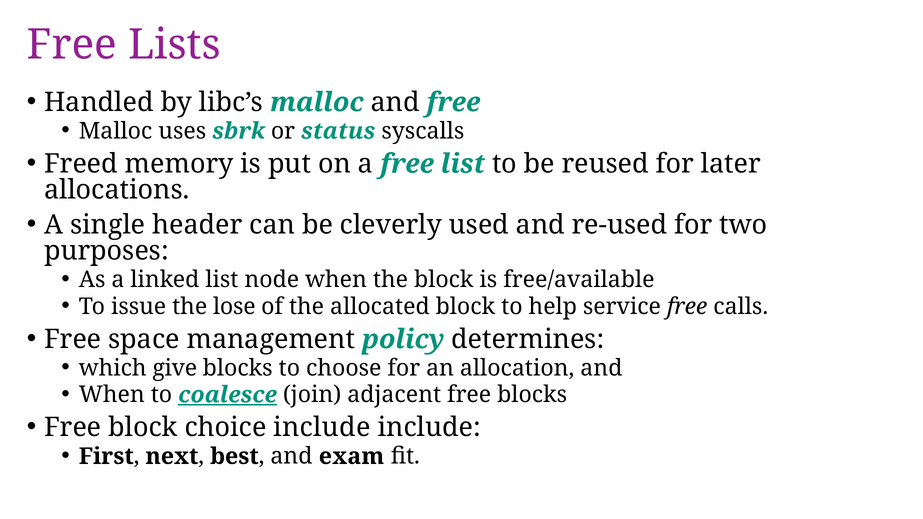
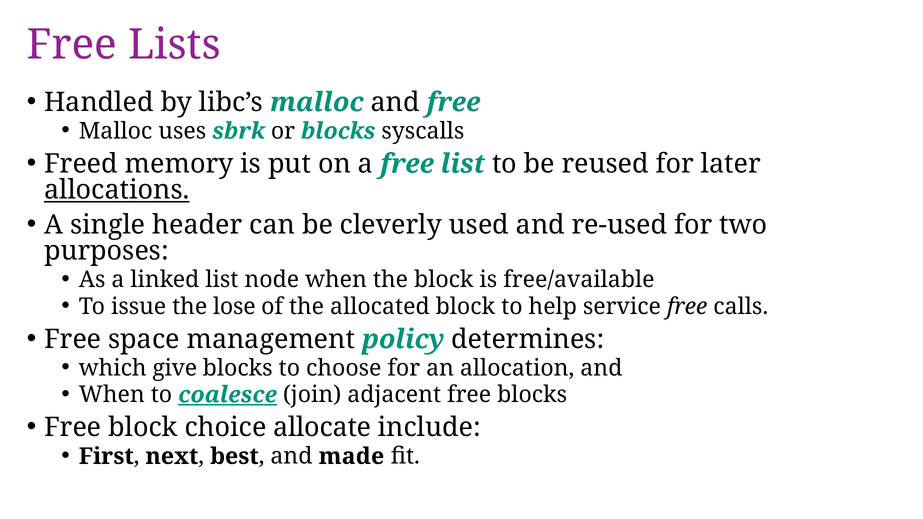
or status: status -> blocks
allocations underline: none -> present
choice include: include -> allocate
exam: exam -> made
